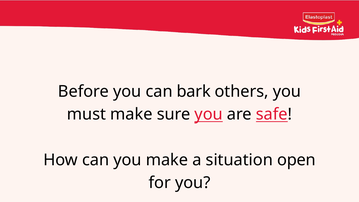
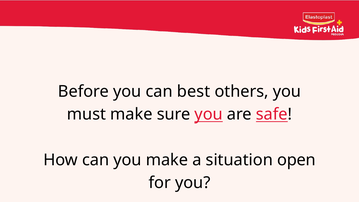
bark: bark -> best
